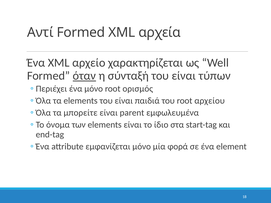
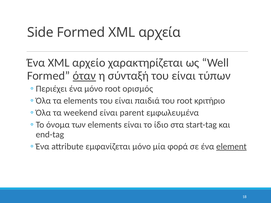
Αντί: Αντί -> Side
αρχείου: αρχείου -> κριτήριο
μπορείτε: μπορείτε -> weekend
element underline: none -> present
